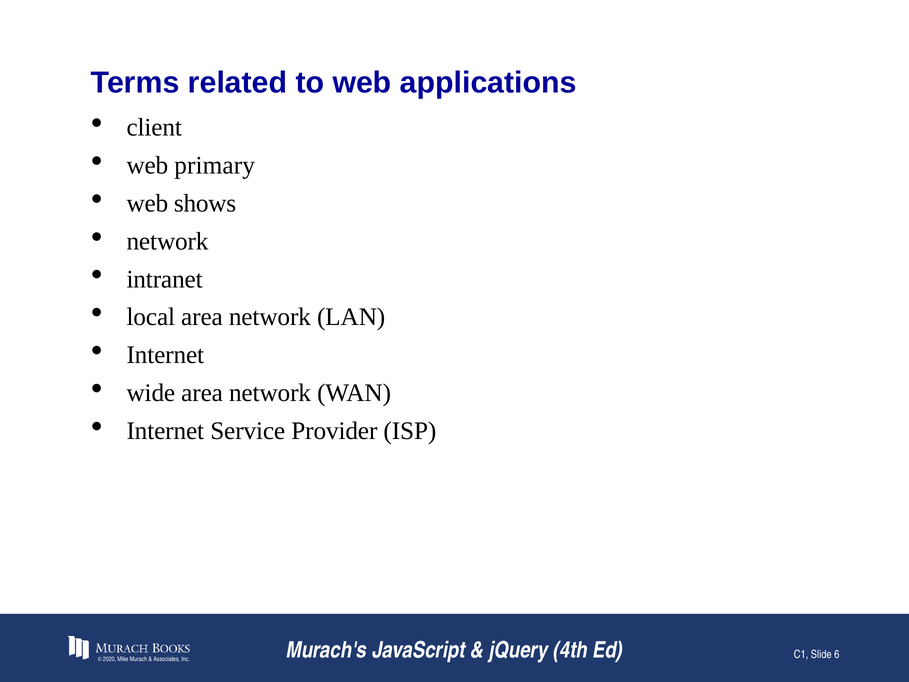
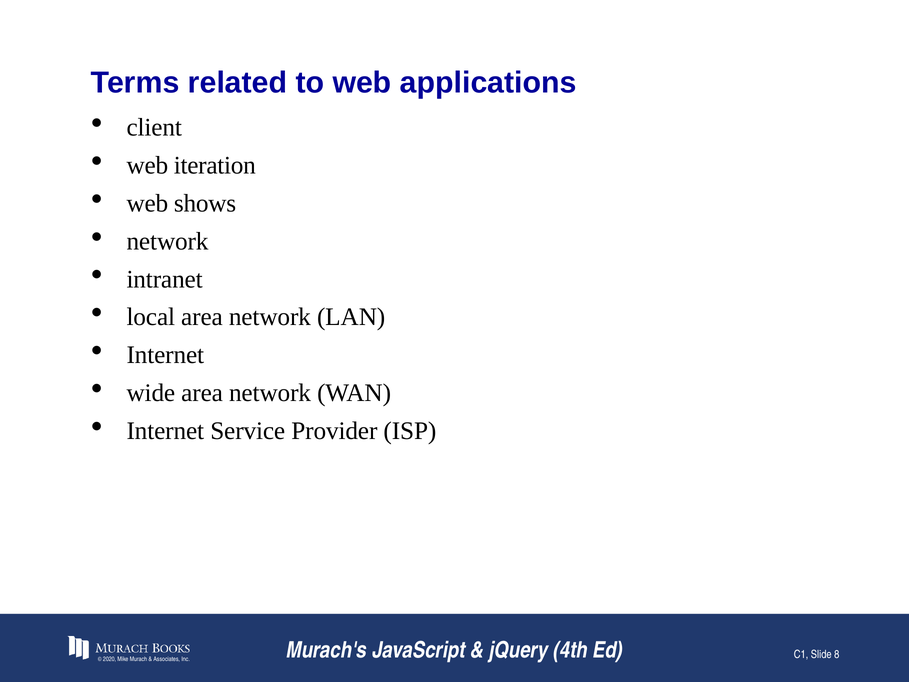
primary: primary -> iteration
6: 6 -> 8
